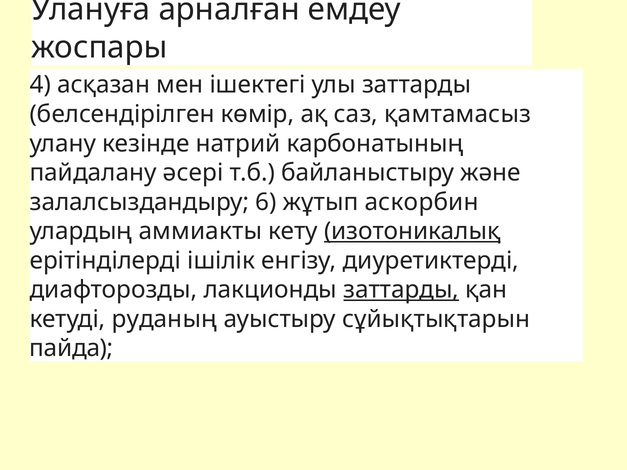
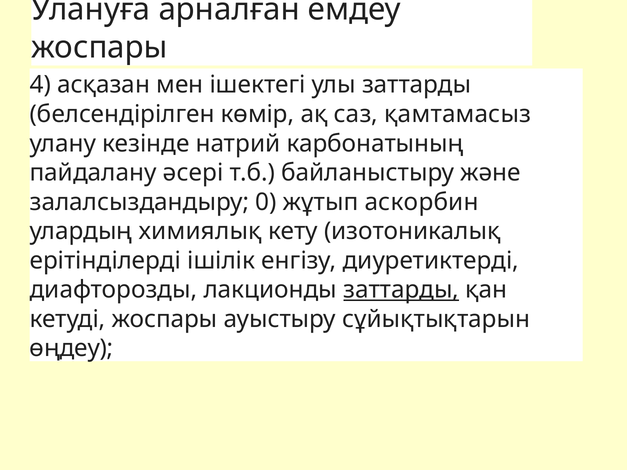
6: 6 -> 0
аммиакты: аммиакты -> химиялық
изотоникалық underline: present -> none
кетуді руданың: руданың -> жоспары
пайда: пайда -> өңдеу
